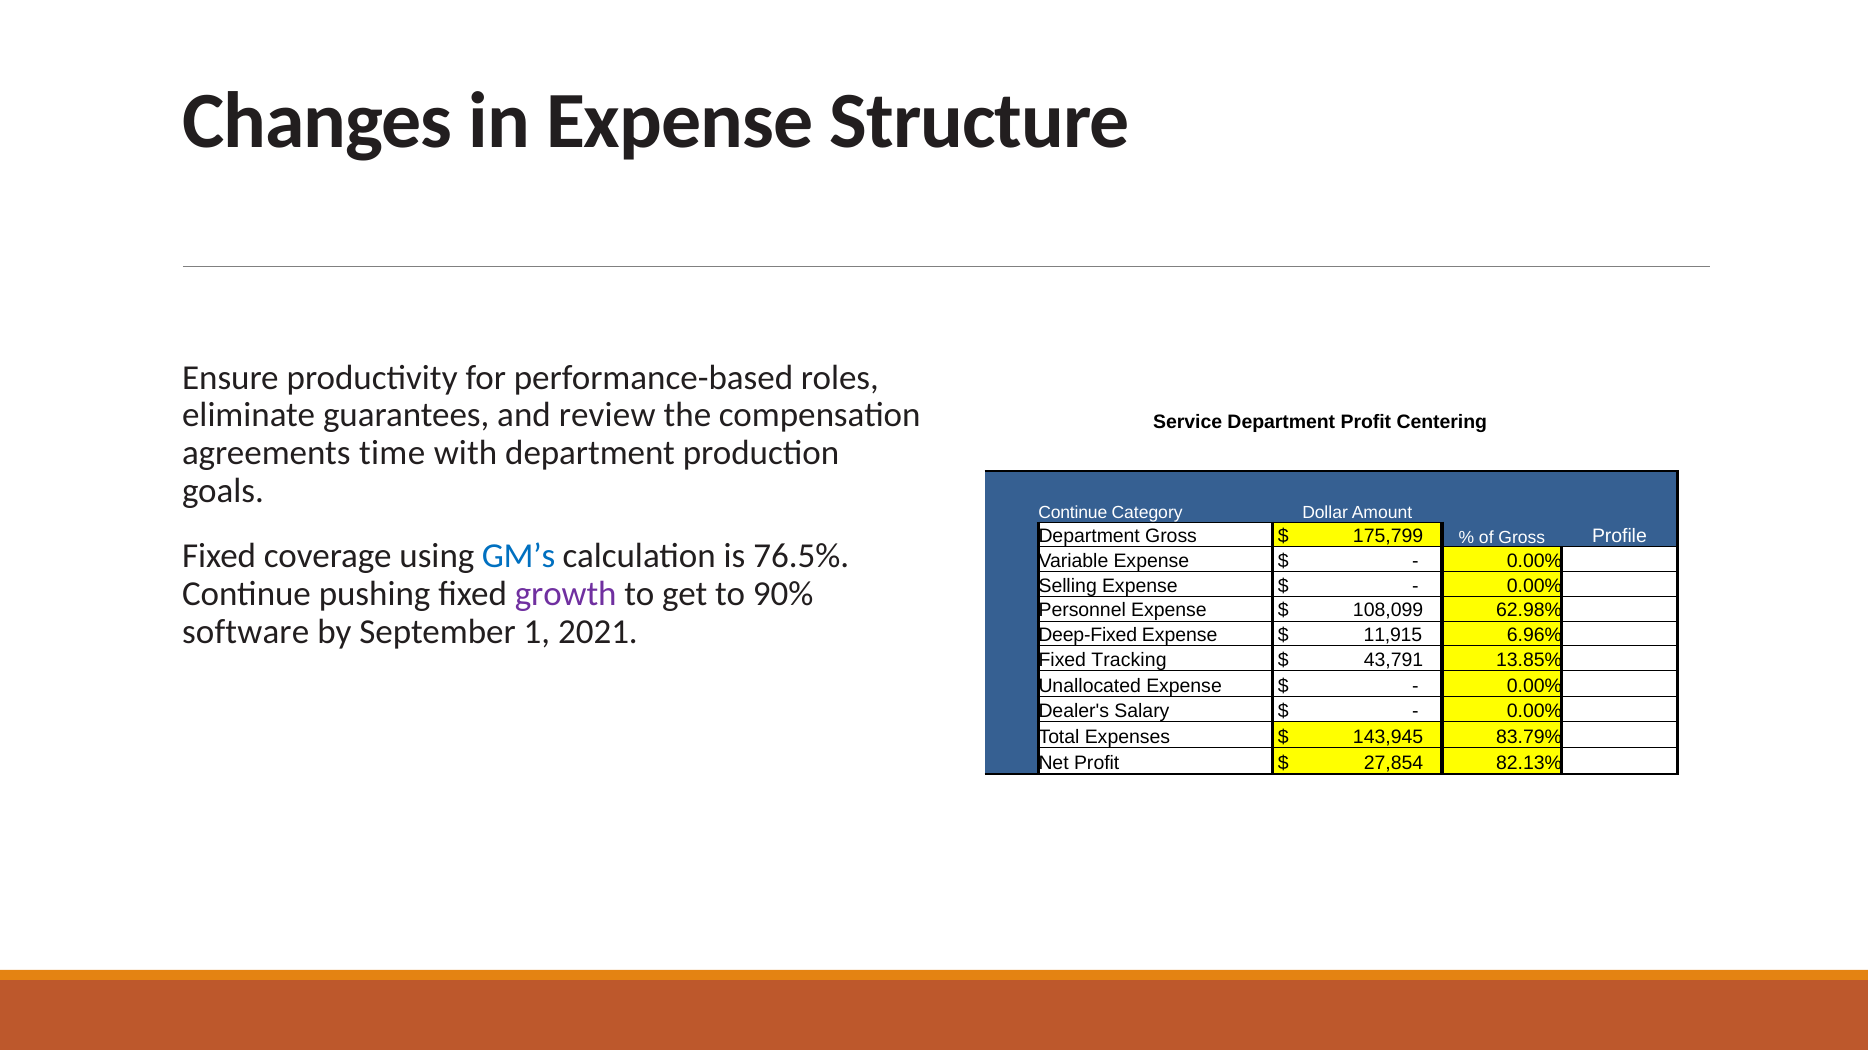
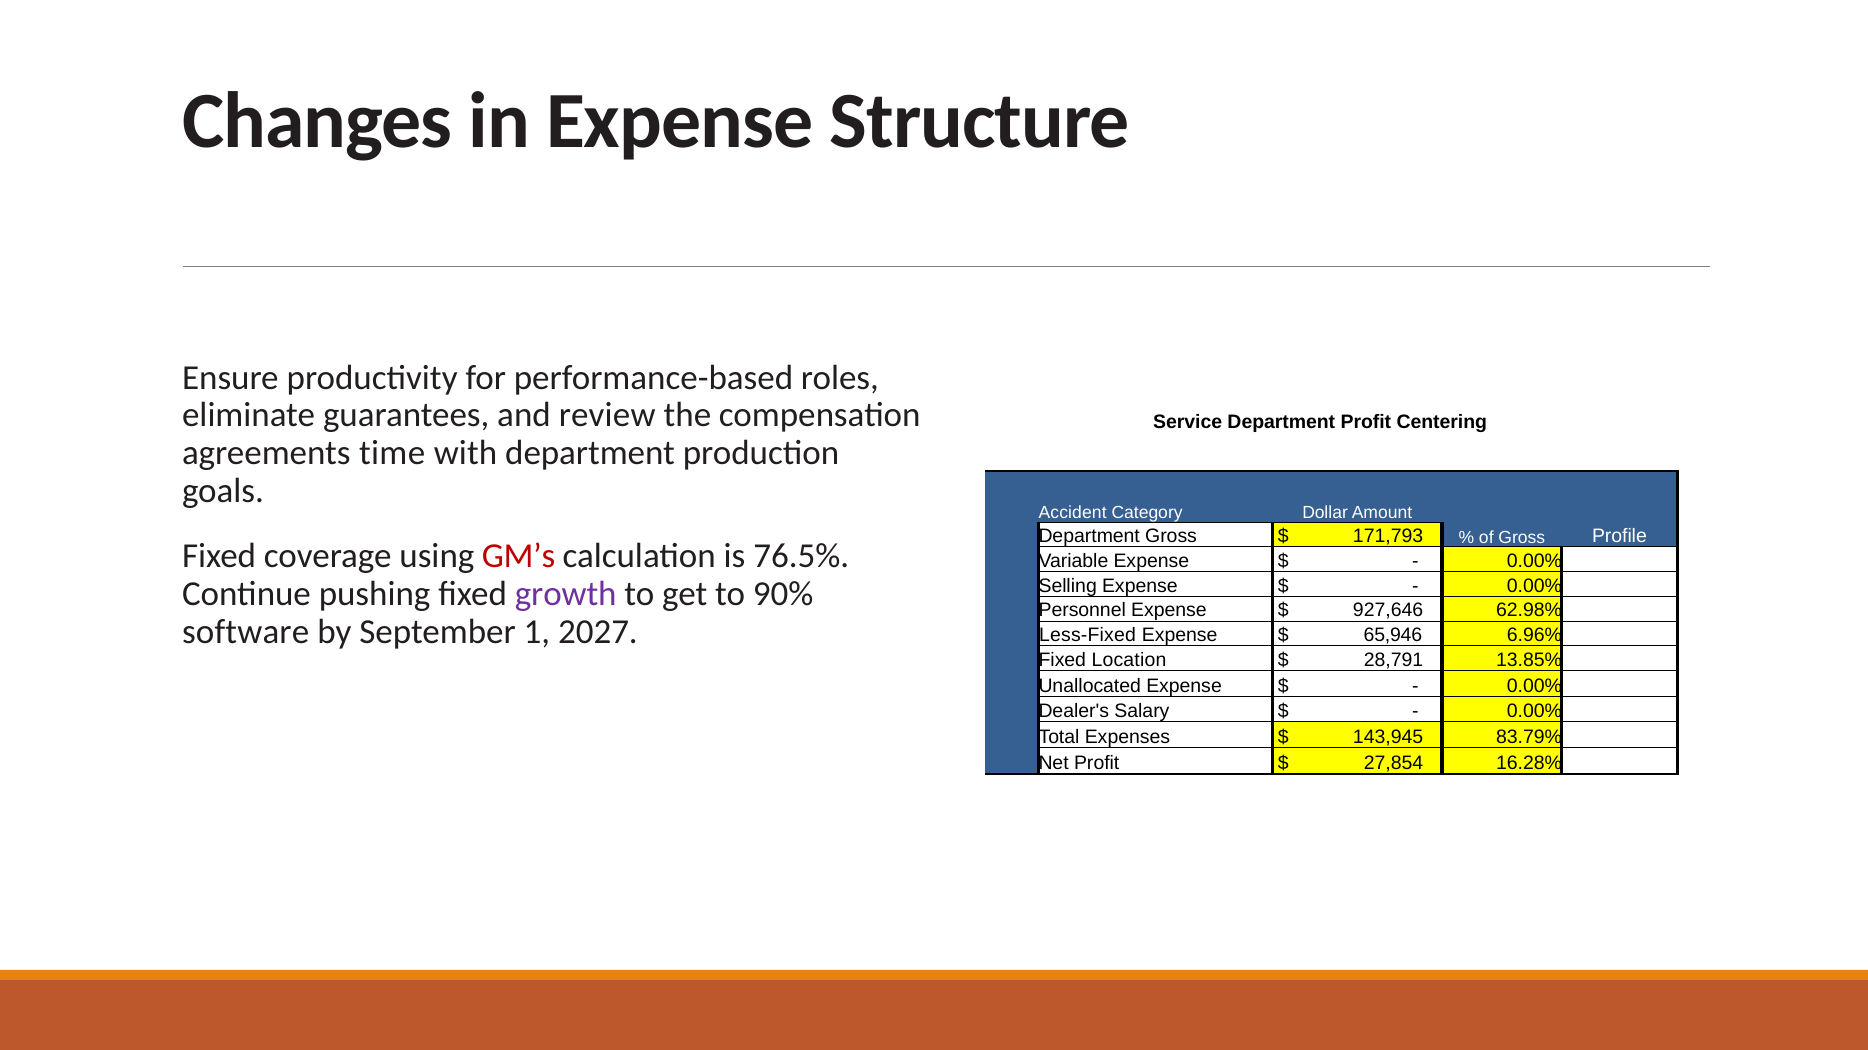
Continue at (1073, 513): Continue -> Accident
175,799: 175,799 -> 171,793
GM’s colour: blue -> red
108,099: 108,099 -> 927,646
2021: 2021 -> 2027
Deep-Fixed: Deep-Fixed -> Less-Fixed
11,915: 11,915 -> 65,946
Tracking: Tracking -> Location
43,791: 43,791 -> 28,791
82.13%: 82.13% -> 16.28%
